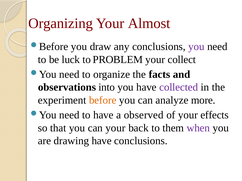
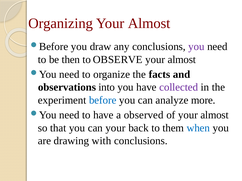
luck: luck -> then
PROBLEM: PROBLEM -> OBSERVE
collect at (182, 60): collect -> almost
before colour: orange -> blue
of your effects: effects -> almost
when colour: purple -> blue
drawing have: have -> with
